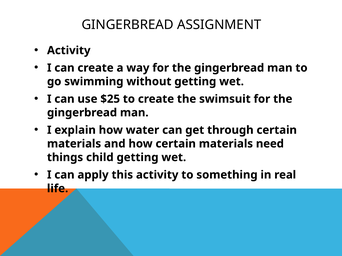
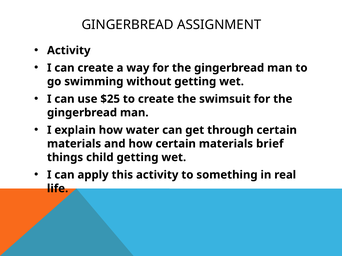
need: need -> brief
